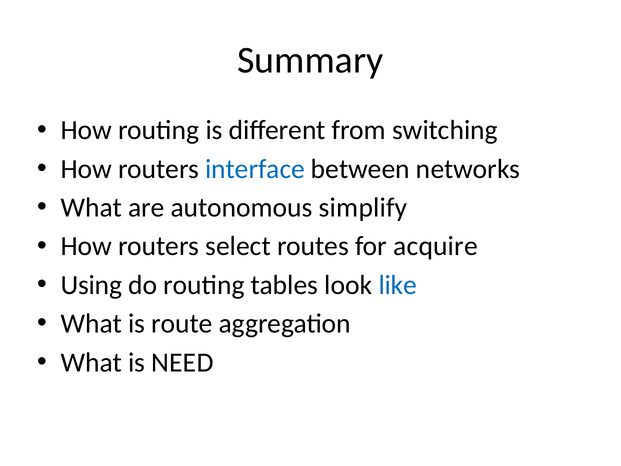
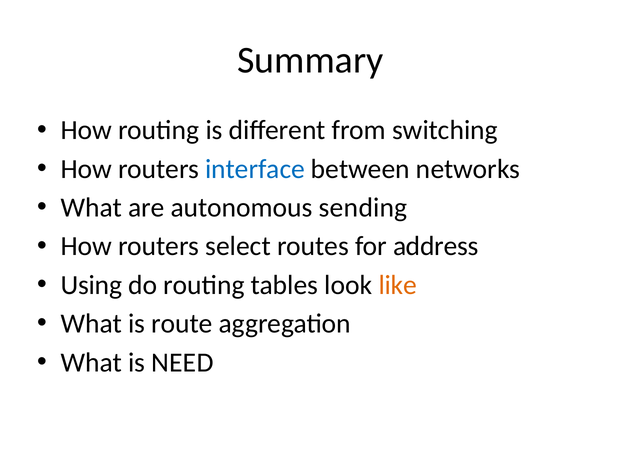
simplify: simplify -> sending
acquire: acquire -> address
like colour: blue -> orange
